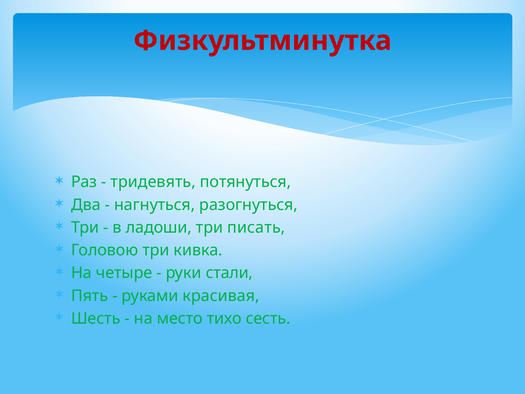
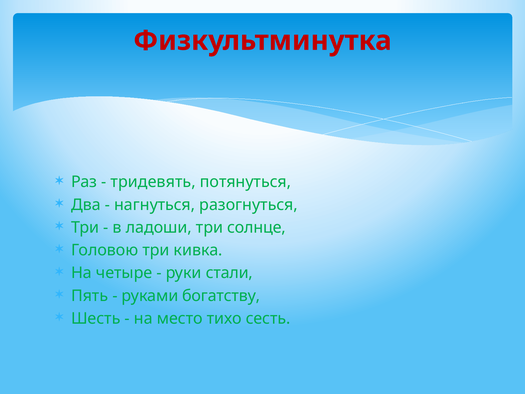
писать: писать -> солнце
красивая: красивая -> богатству
